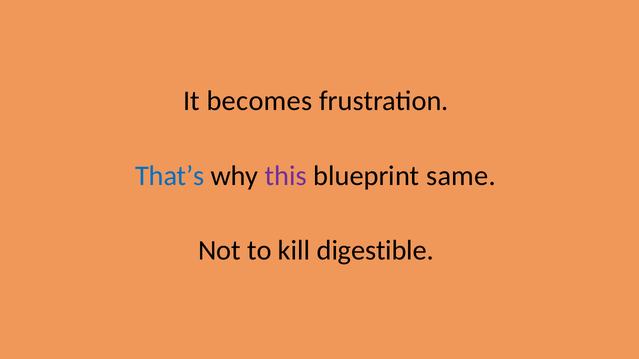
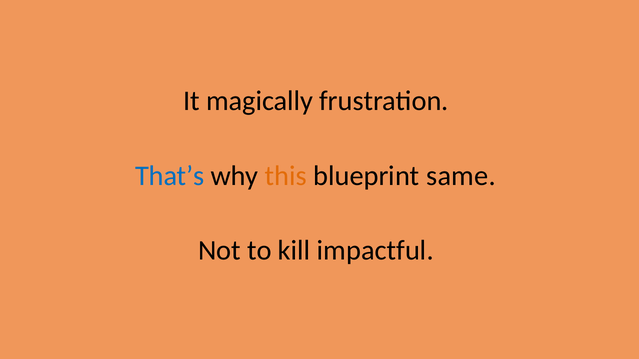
becomes: becomes -> magically
this colour: purple -> orange
digestible: digestible -> impactful
